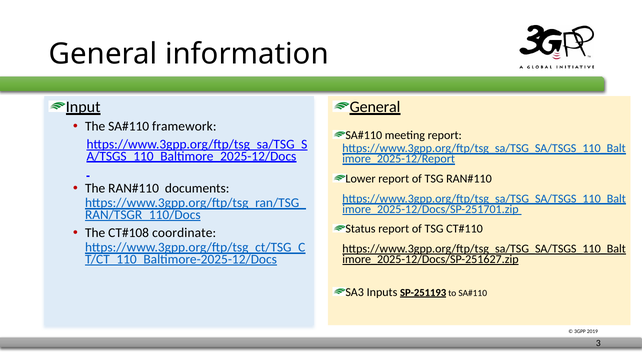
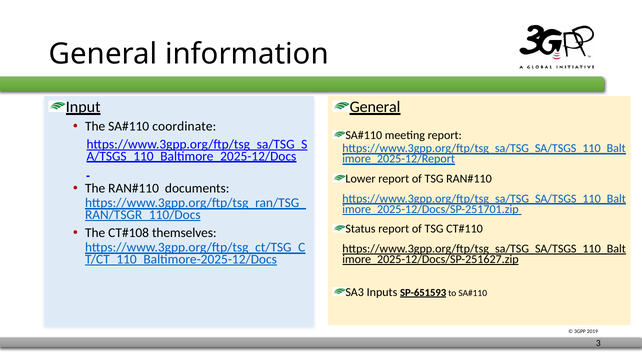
framework: framework -> coordinate
coordinate: coordinate -> themselves
SP-251193: SP-251193 -> SP-651593
